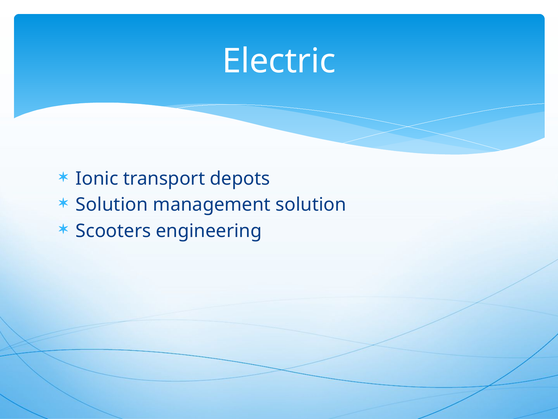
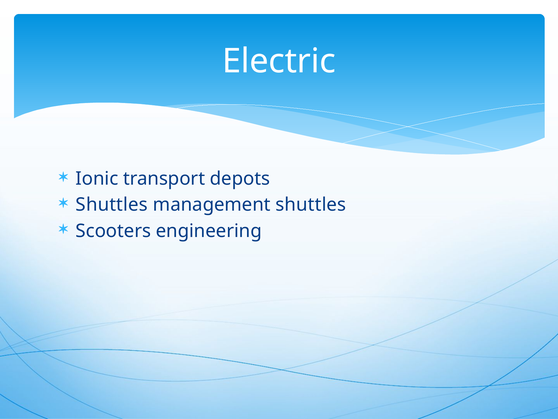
Solution at (112, 205): Solution -> Shuttles
management solution: solution -> shuttles
